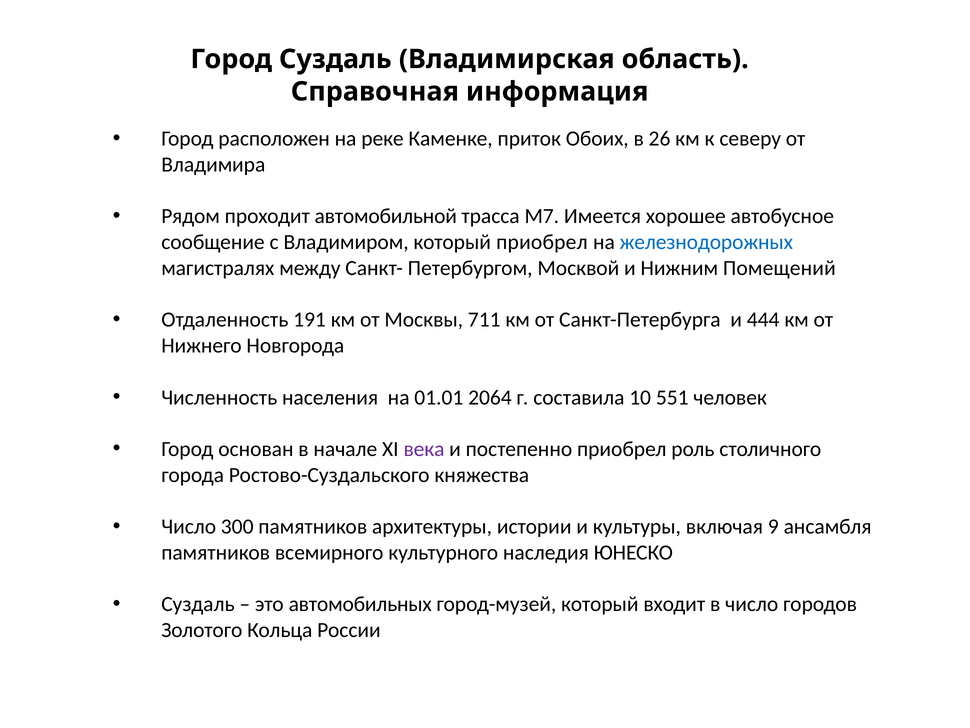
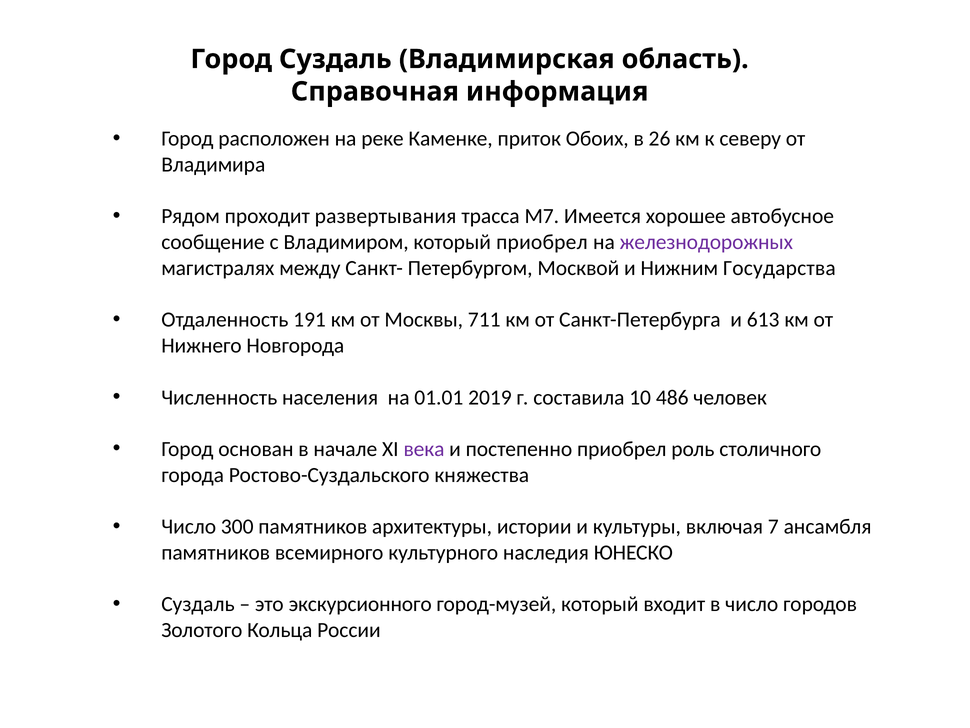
автомобильной: автомобильной -> развертывания
железнодорожных colour: blue -> purple
Помещений: Помещений -> Государства
444: 444 -> 613
2064: 2064 -> 2019
551: 551 -> 486
9: 9 -> 7
автомобильных: автомобильных -> экскурсионного
